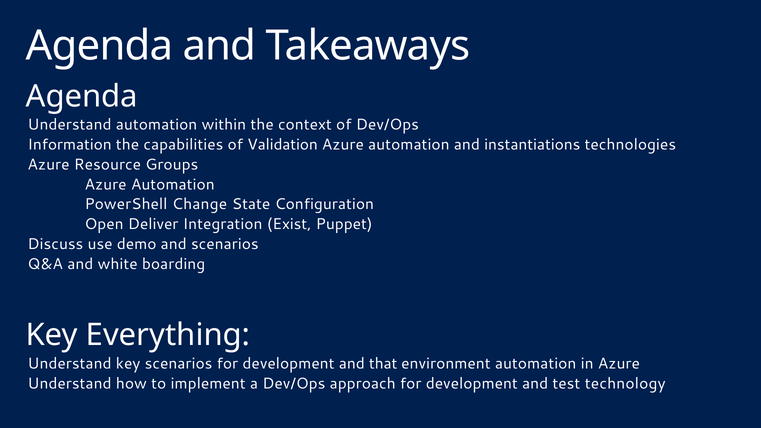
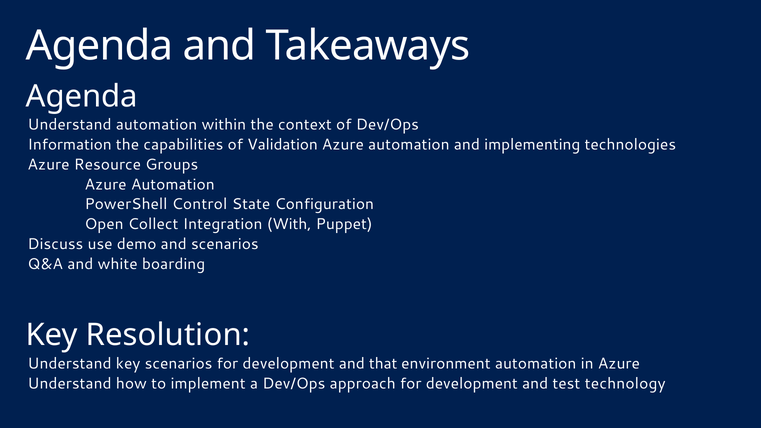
instantiations: instantiations -> implementing
Change: Change -> Control
Deliver: Deliver -> Collect
Exist: Exist -> With
Everything: Everything -> Resolution
